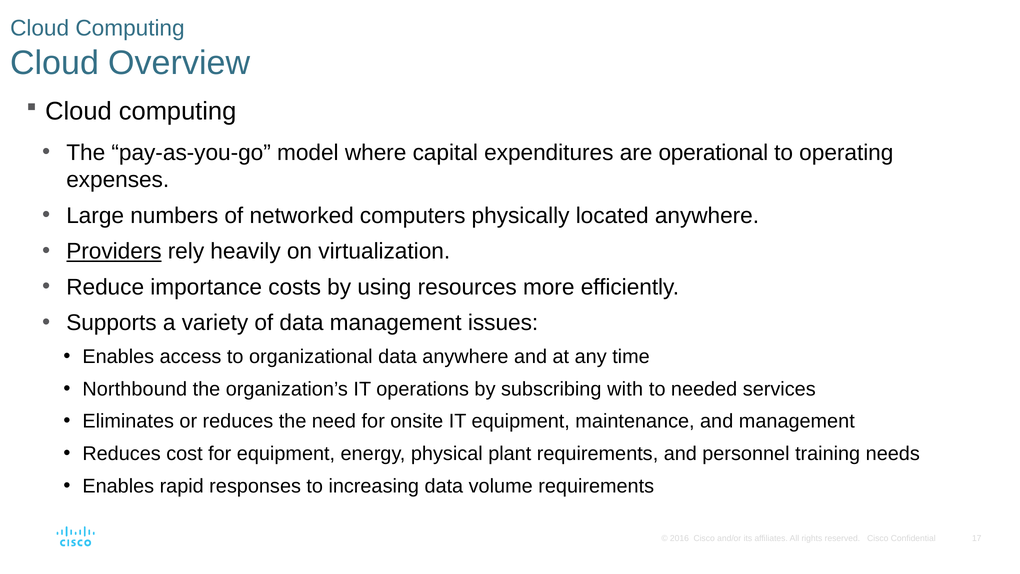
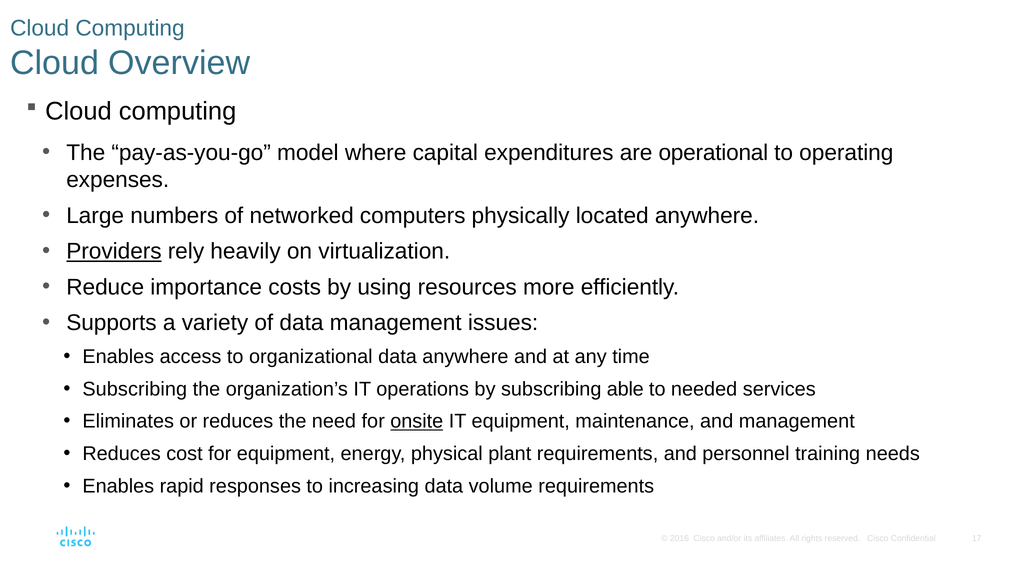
Northbound at (135, 389): Northbound -> Subscribing
with: with -> able
onsite underline: none -> present
